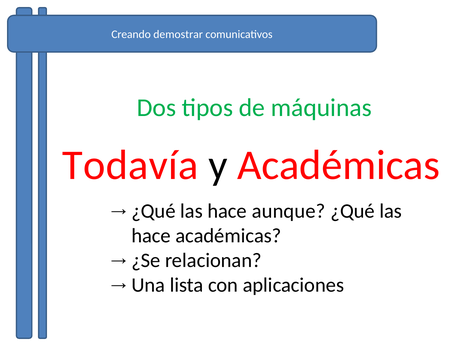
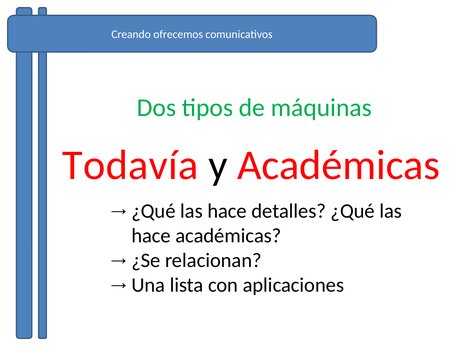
demostrar: demostrar -> ofrecemos
aunque: aunque -> detalles
